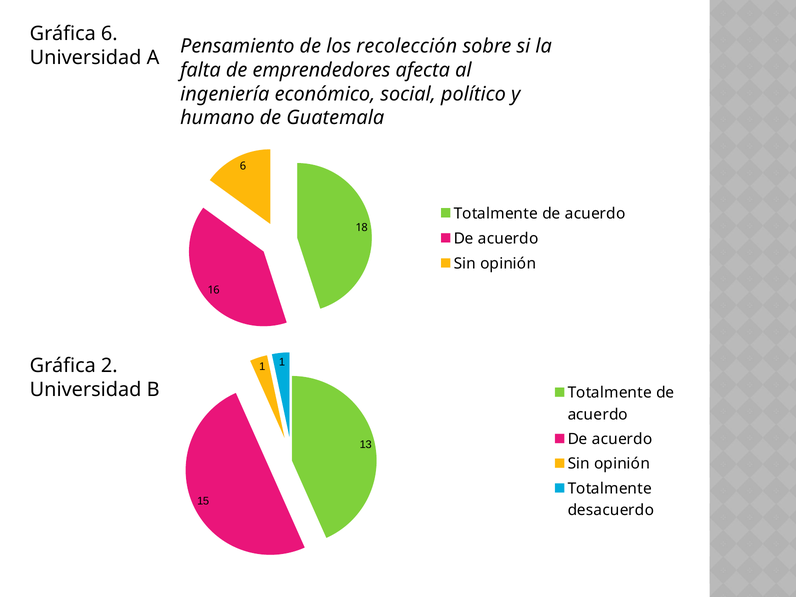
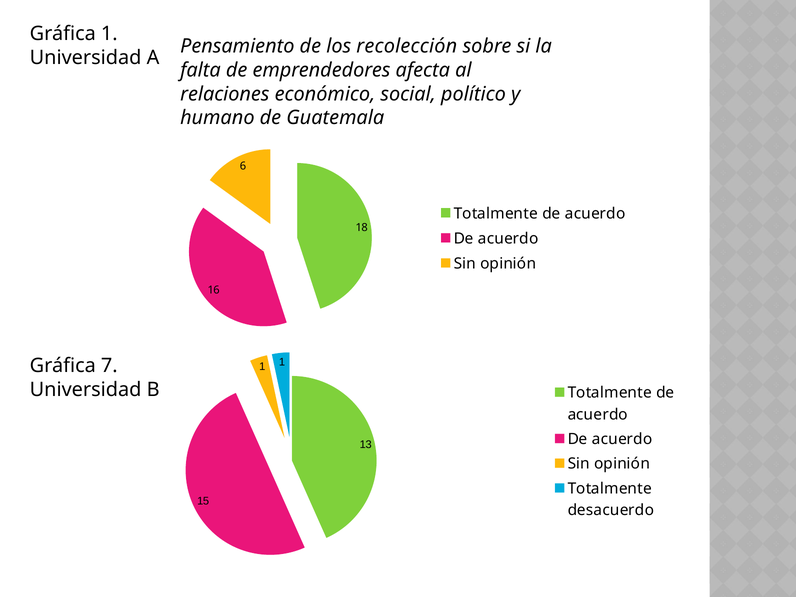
Gráfica 6: 6 -> 1
ingeniería: ingeniería -> relaciones
2: 2 -> 7
